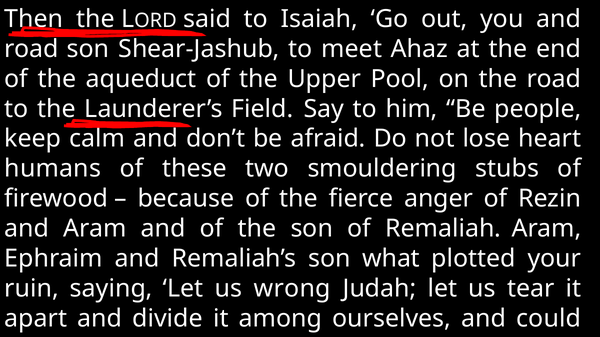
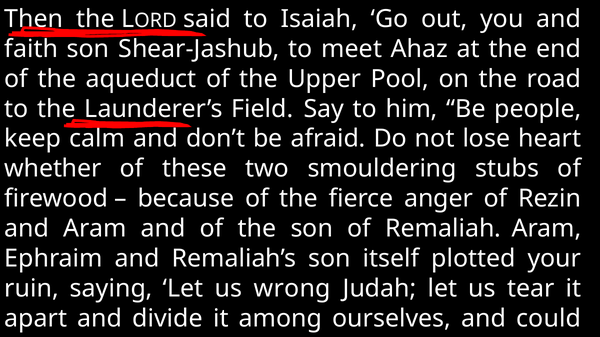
road at (31, 49): road -> faith
humans: humans -> whether
what: what -> itself
